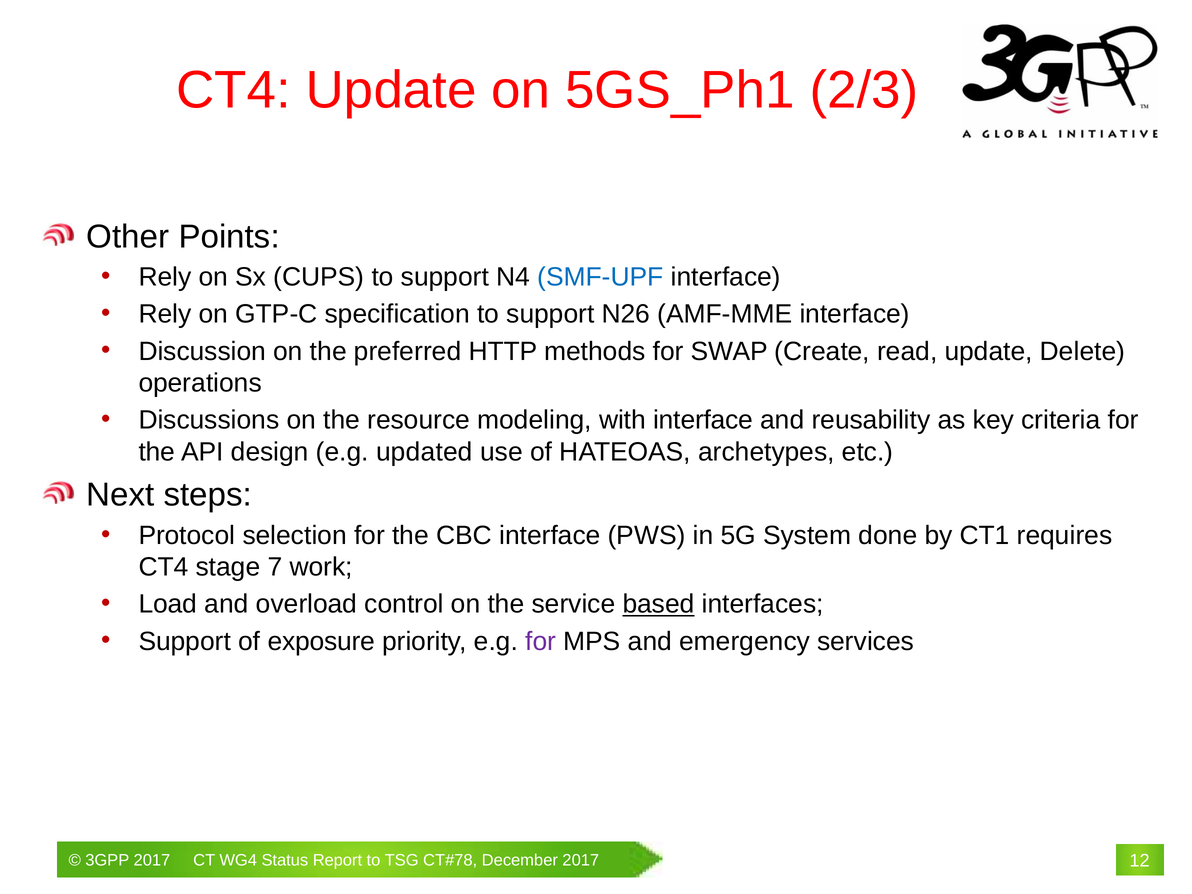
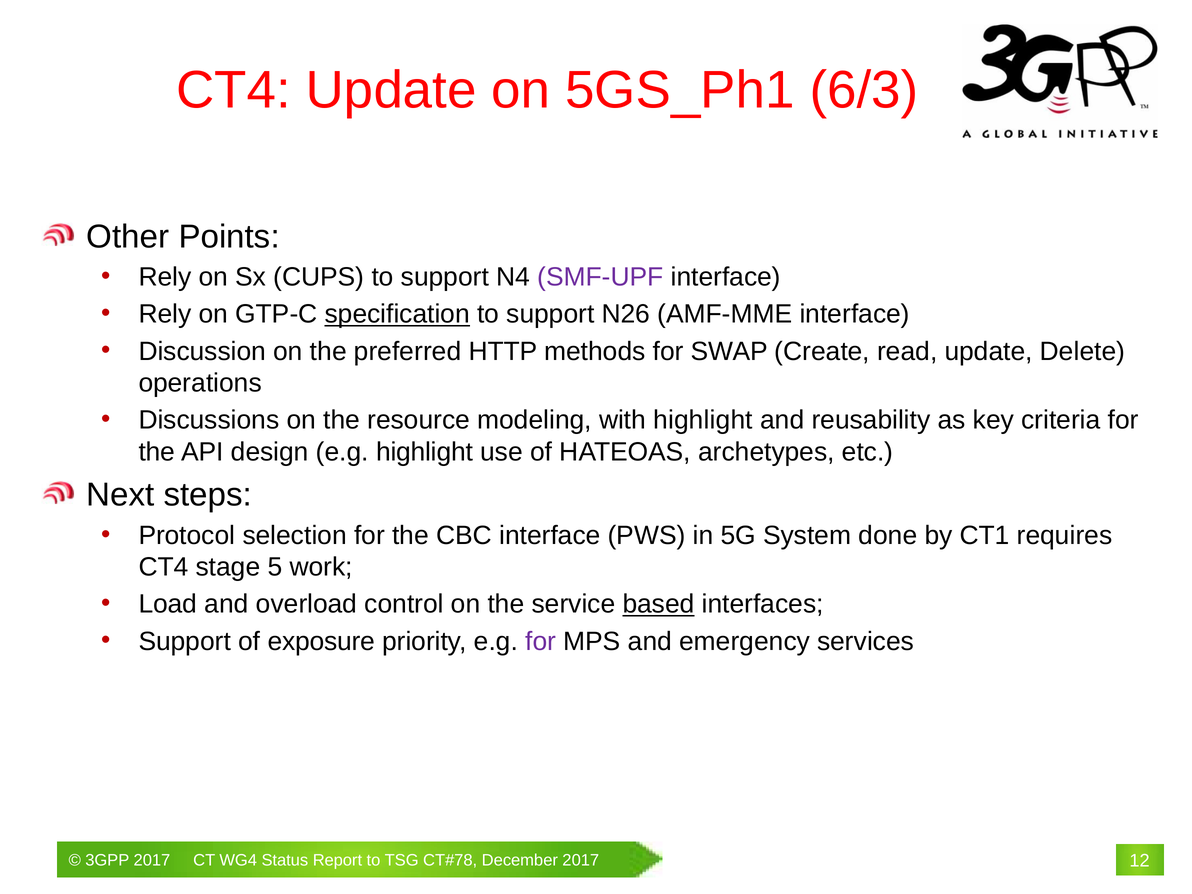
2/3: 2/3 -> 6/3
SMF-UPF colour: blue -> purple
specification underline: none -> present
with interface: interface -> highlight
e.g updated: updated -> highlight
7: 7 -> 5
